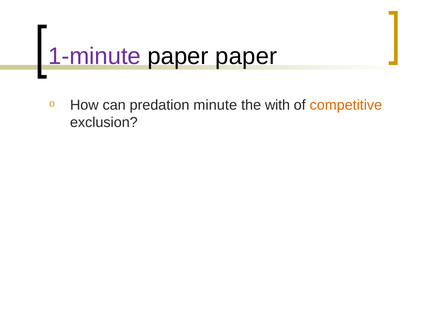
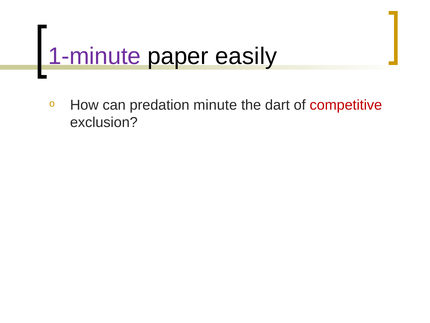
paper paper: paper -> easily
with: with -> dart
competitive colour: orange -> red
